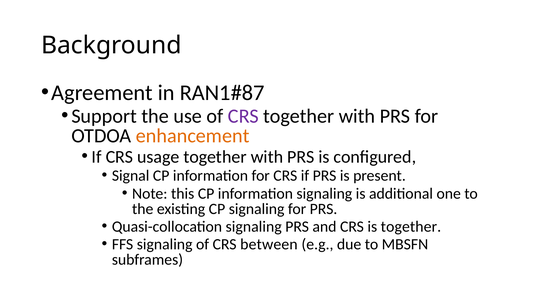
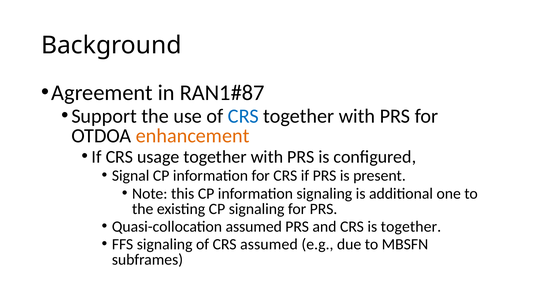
CRS at (243, 116) colour: purple -> blue
Quasi-collocation signaling: signaling -> assumed
CRS between: between -> assumed
